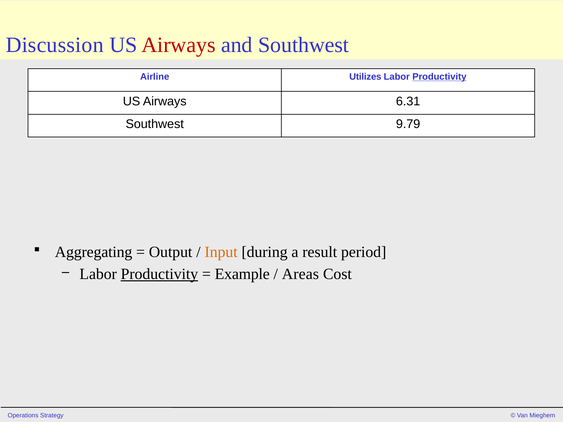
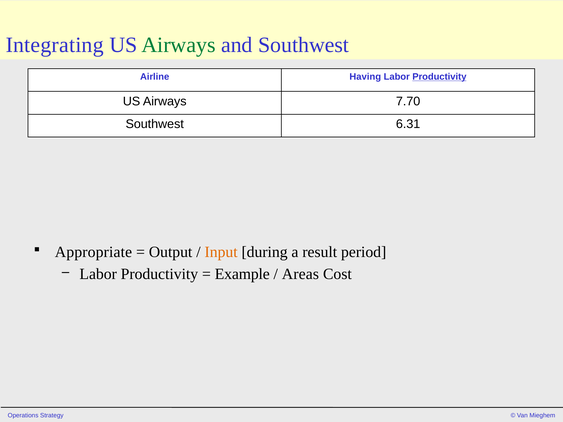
Discussion: Discussion -> Integrating
Airways at (179, 45) colour: red -> green
Utilizes: Utilizes -> Having
6.31: 6.31 -> 7.70
9.79: 9.79 -> 6.31
Aggregating: Aggregating -> Appropriate
Productivity at (159, 274) underline: present -> none
